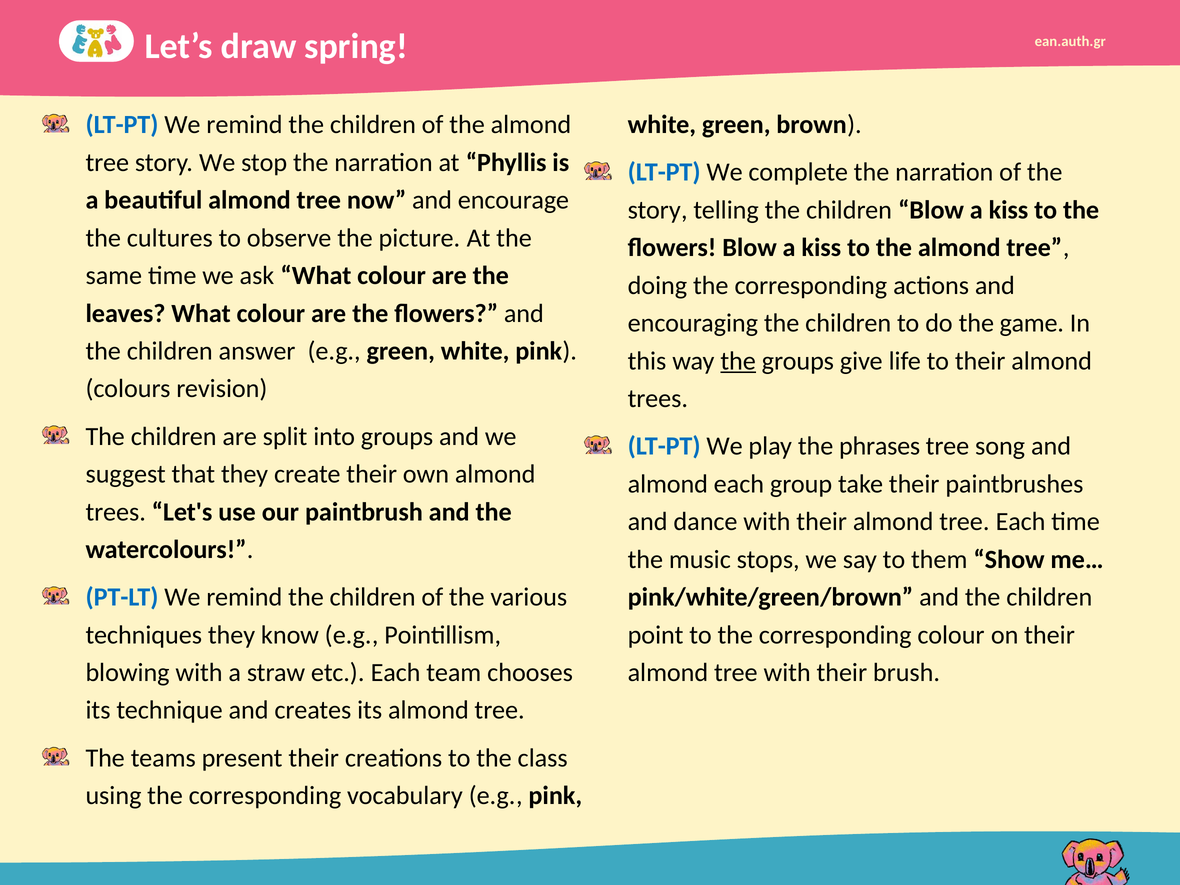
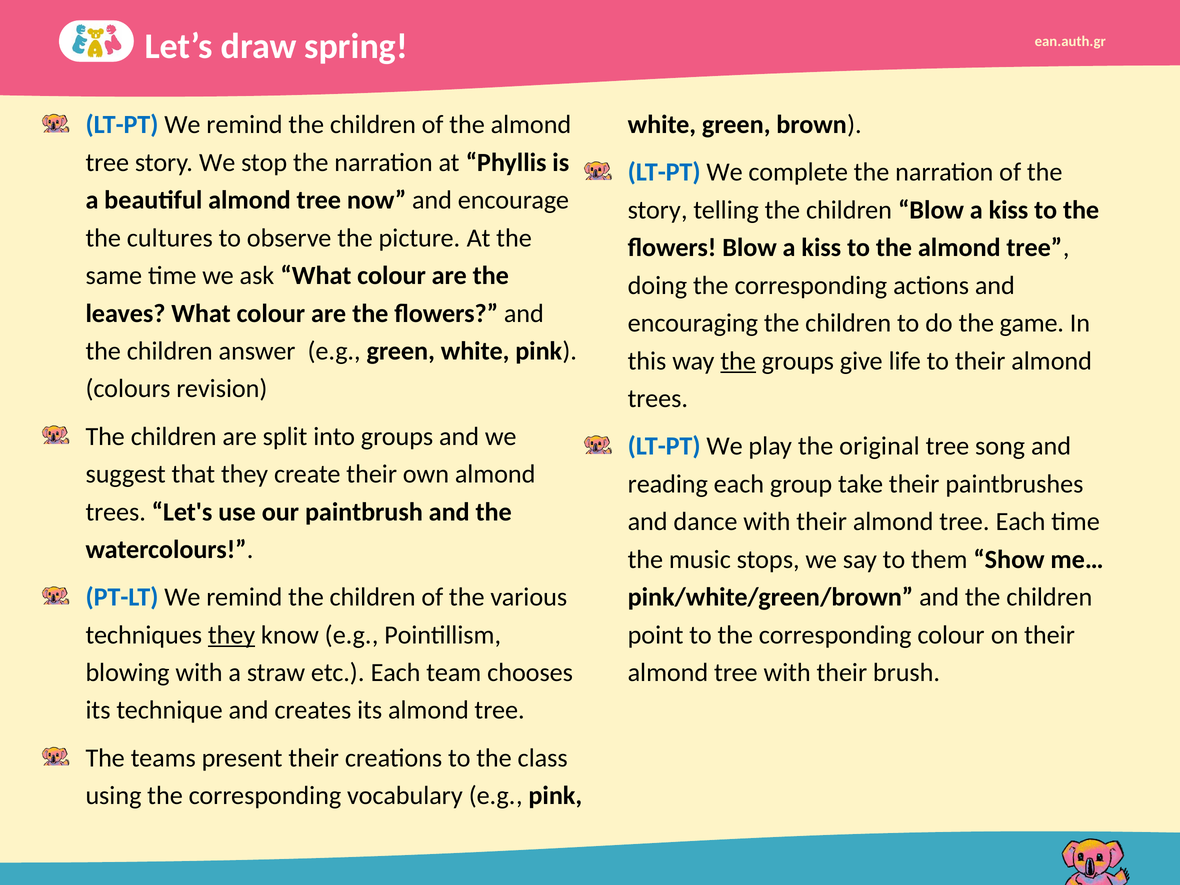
phrases: phrases -> original
almond at (668, 484): almond -> reading
they at (232, 635) underline: none -> present
